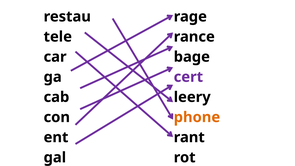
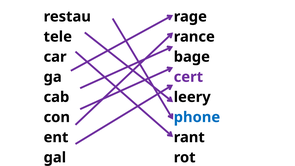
phone colour: orange -> blue
